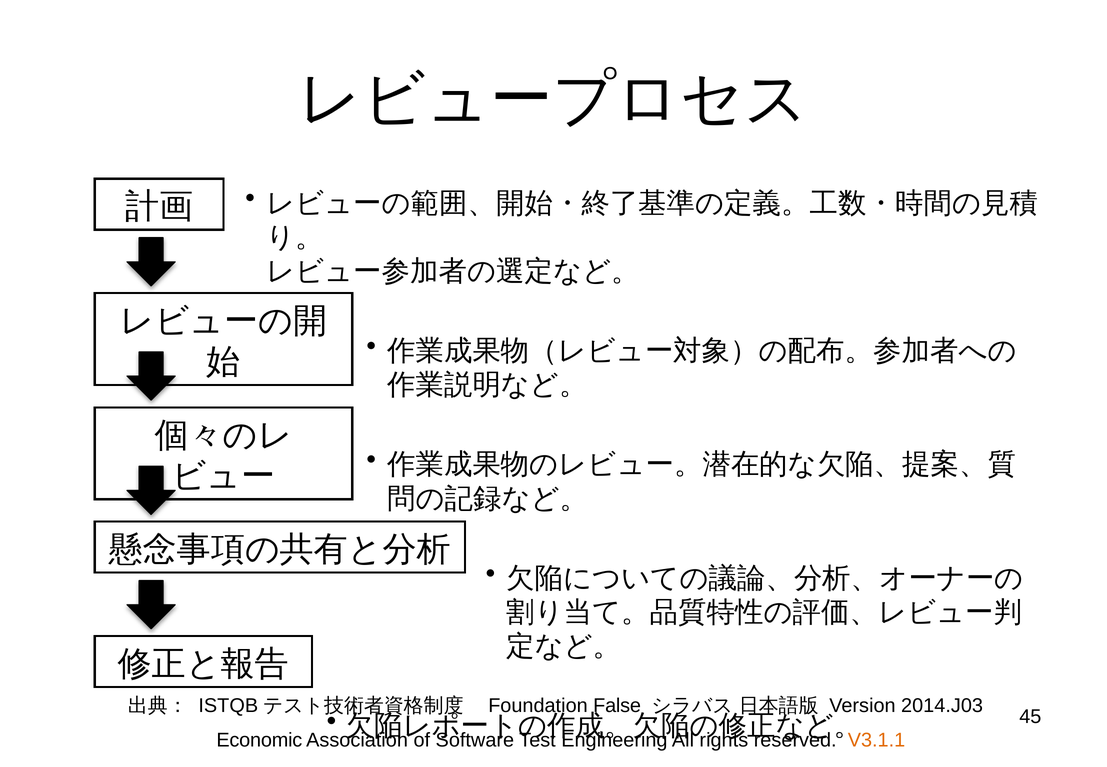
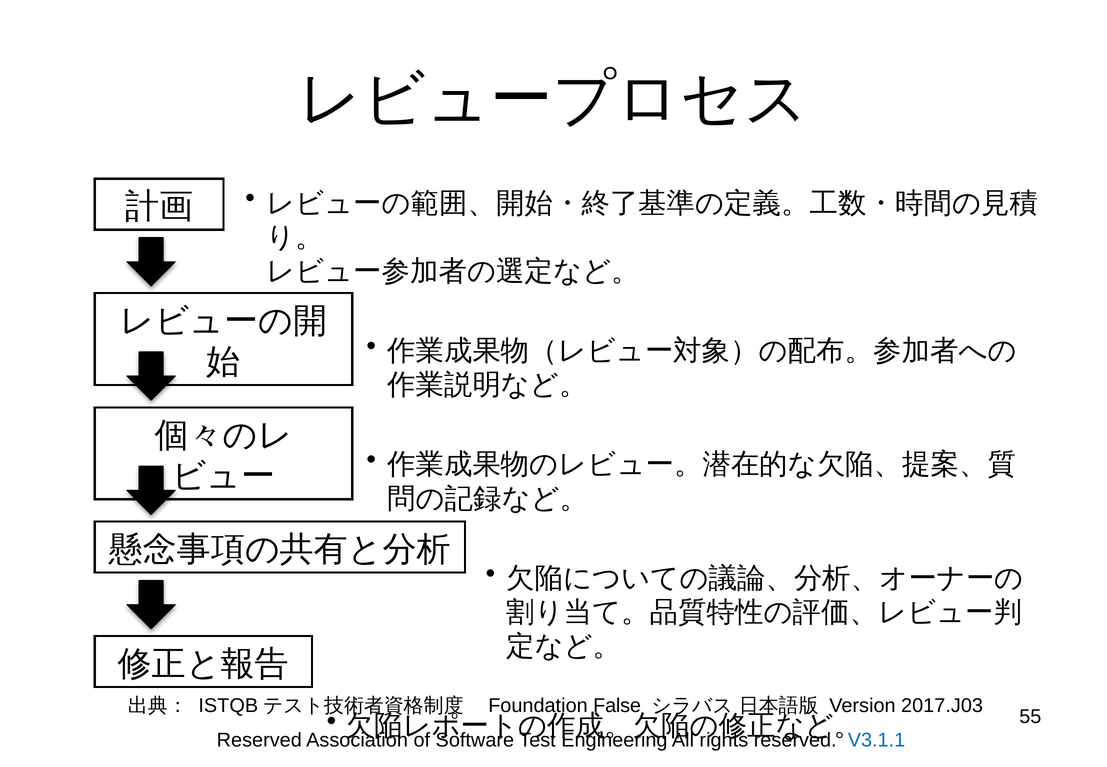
2014.J03: 2014.J03 -> 2017.J03
45: 45 -> 55
Economic at (259, 740): Economic -> Reserved
V3.1.1 colour: orange -> blue
